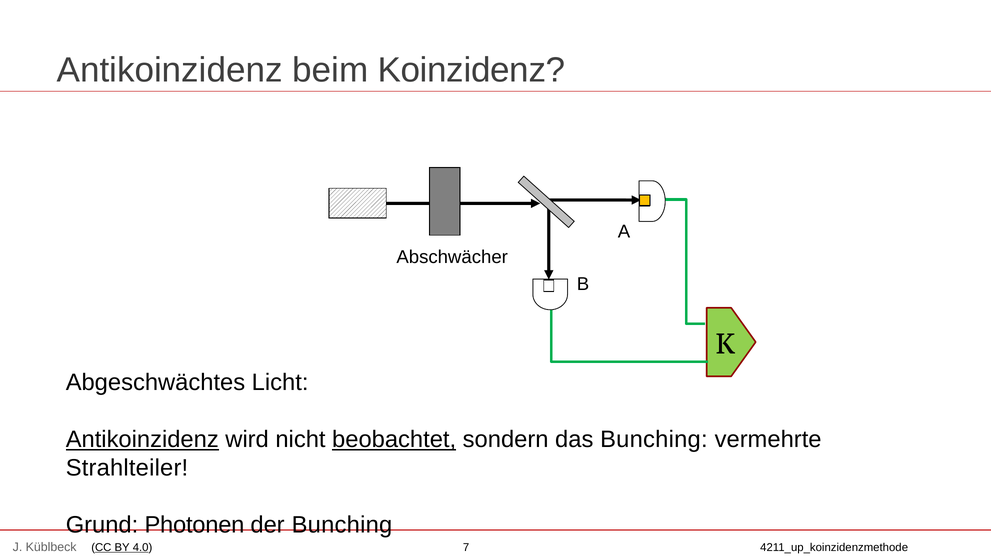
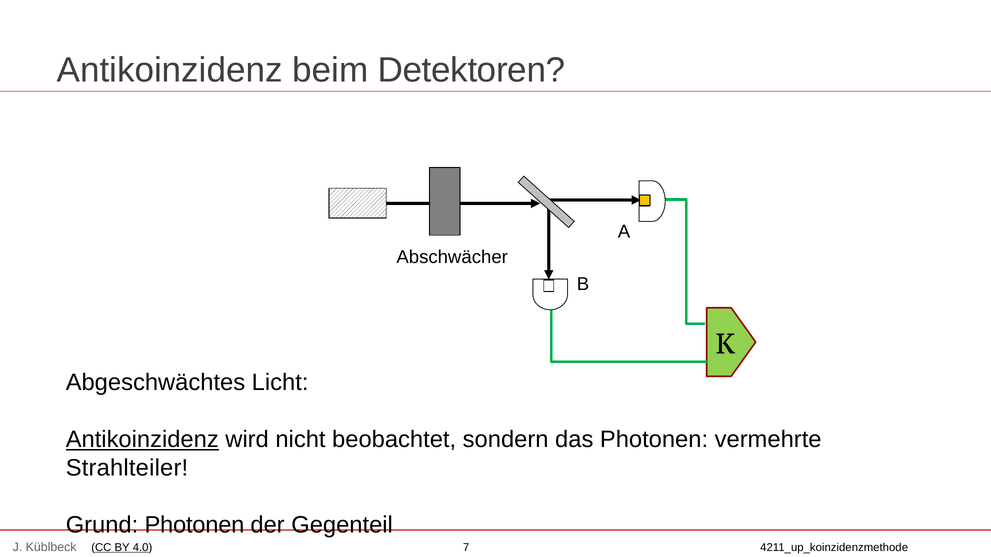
Koinzidenz: Koinzidenz -> Detektoren
beobachtet underline: present -> none
das Bunching: Bunching -> Photonen
der Bunching: Bunching -> Gegenteil
